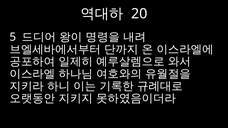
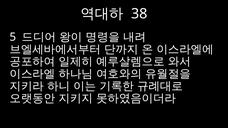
20: 20 -> 38
